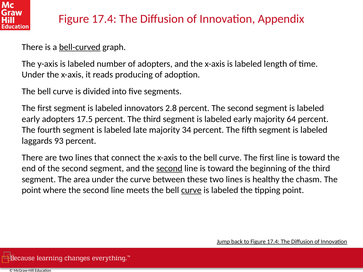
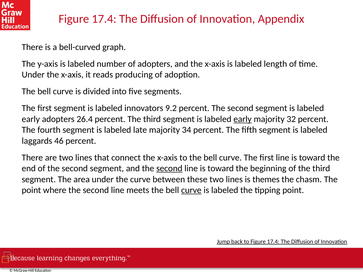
bell-curved underline: present -> none
2.8: 2.8 -> 9.2
17.5: 17.5 -> 26.4
early at (243, 119) underline: none -> present
64: 64 -> 32
93: 93 -> 46
healthy: healthy -> themes
